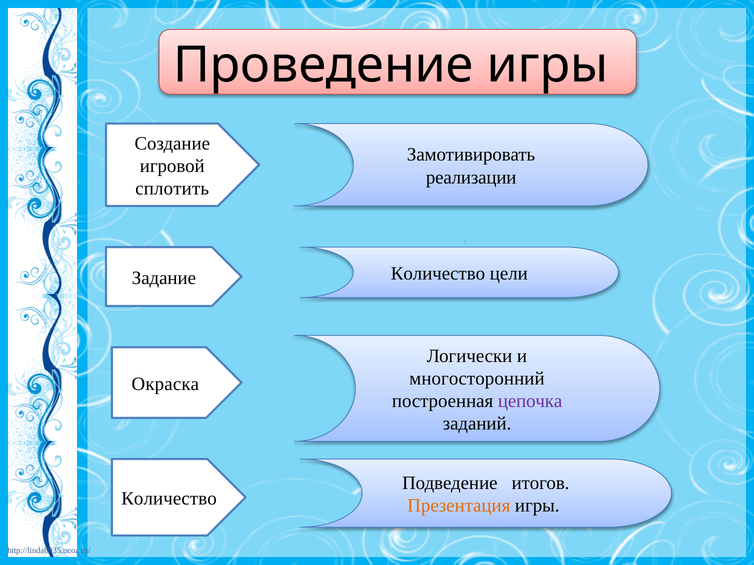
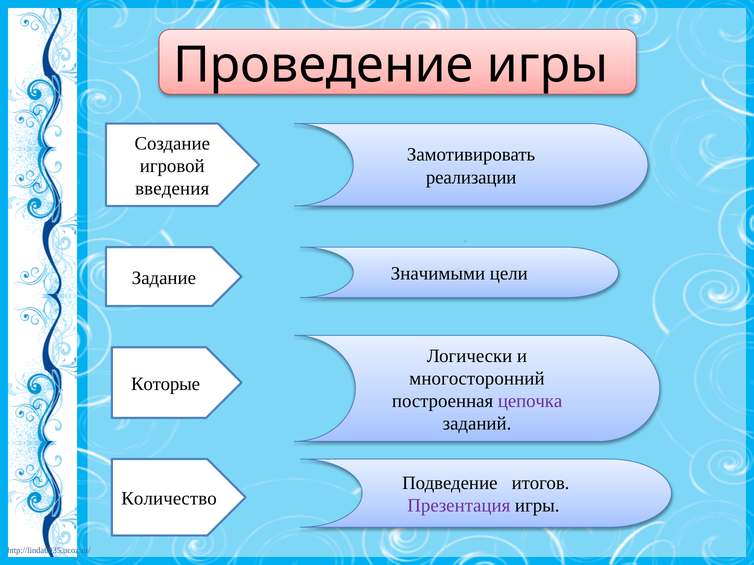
сплотить: сплотить -> введения
Задание Количество: Количество -> Значимыми
Окраска: Окраска -> Которые
Презентация colour: orange -> purple
